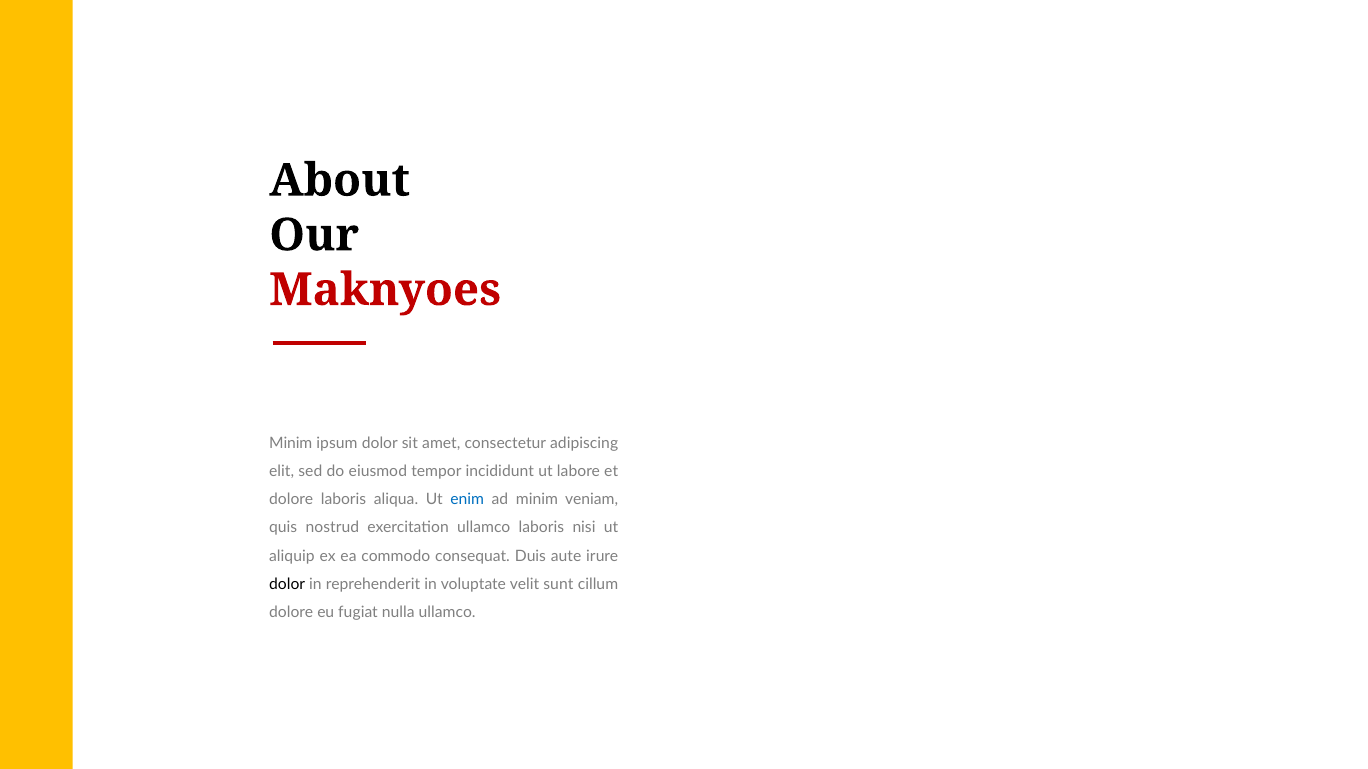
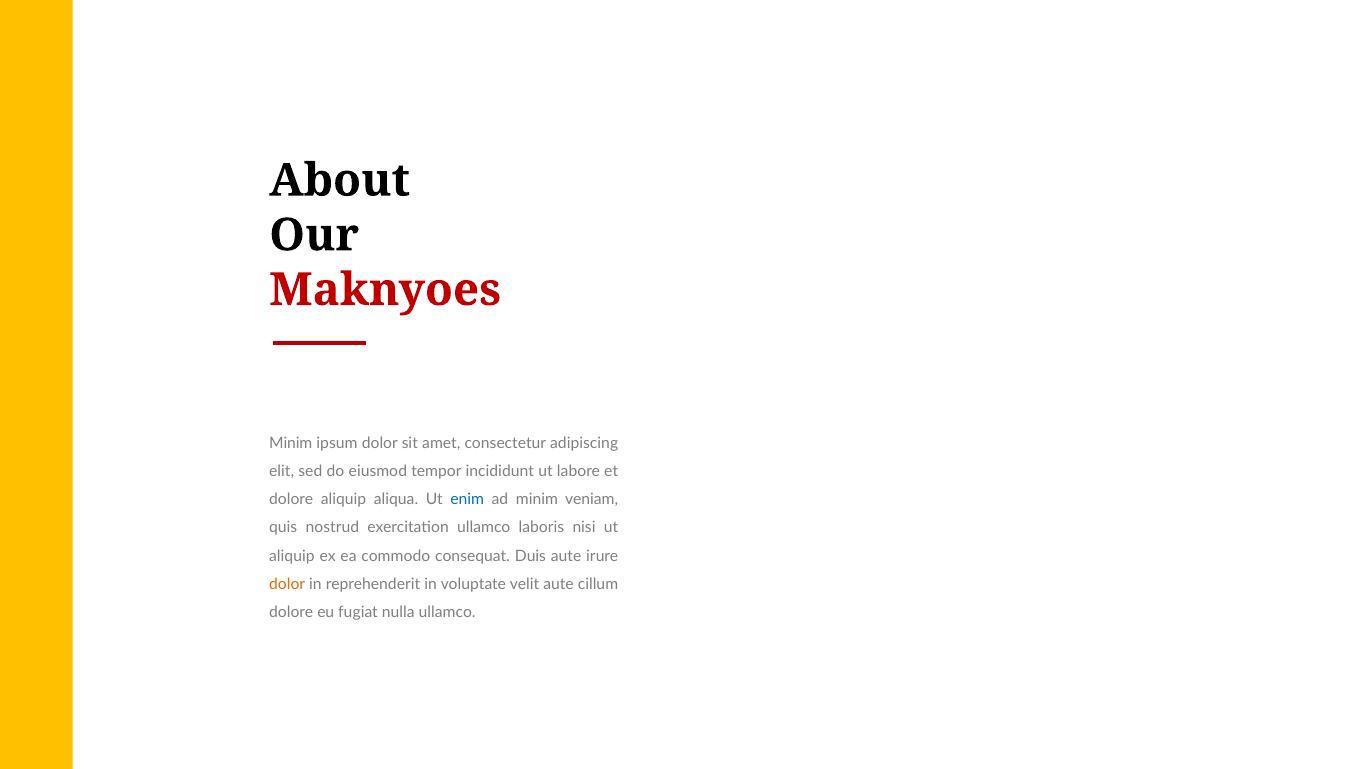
dolore laboris: laboris -> aliquip
dolor at (287, 584) colour: black -> orange
velit sunt: sunt -> aute
